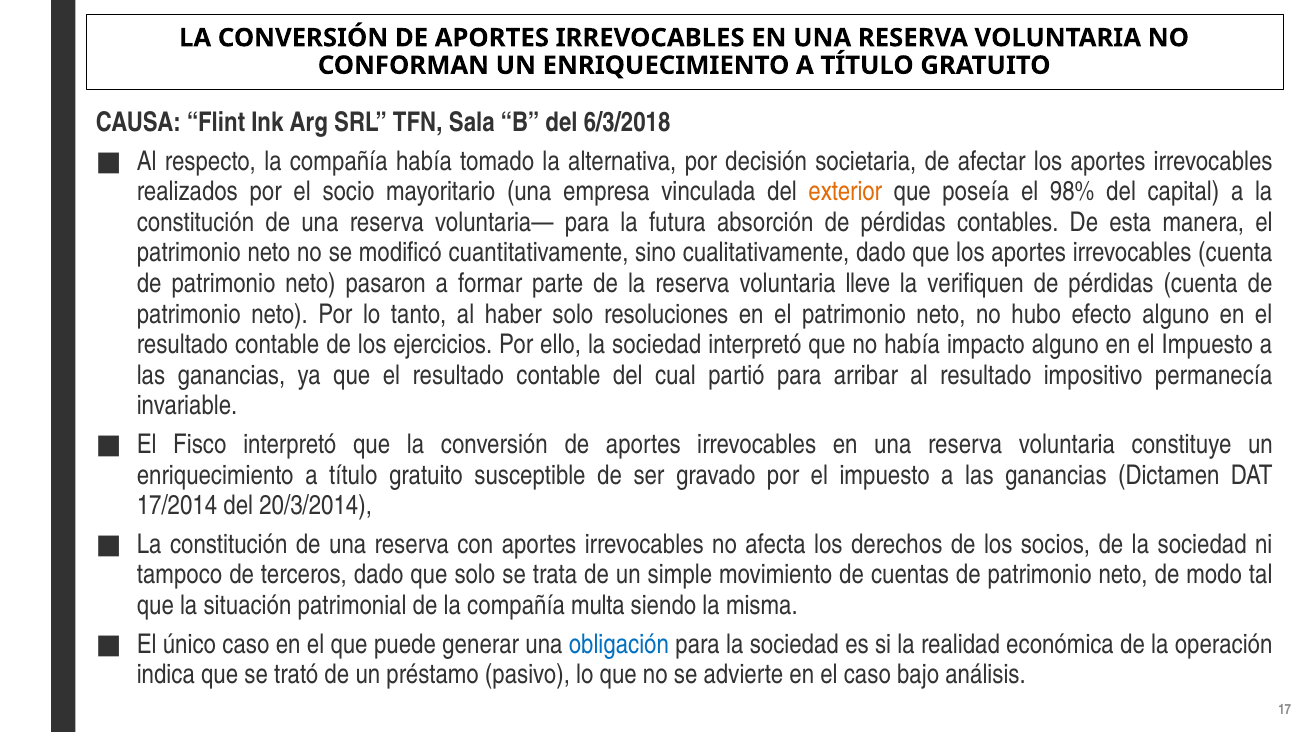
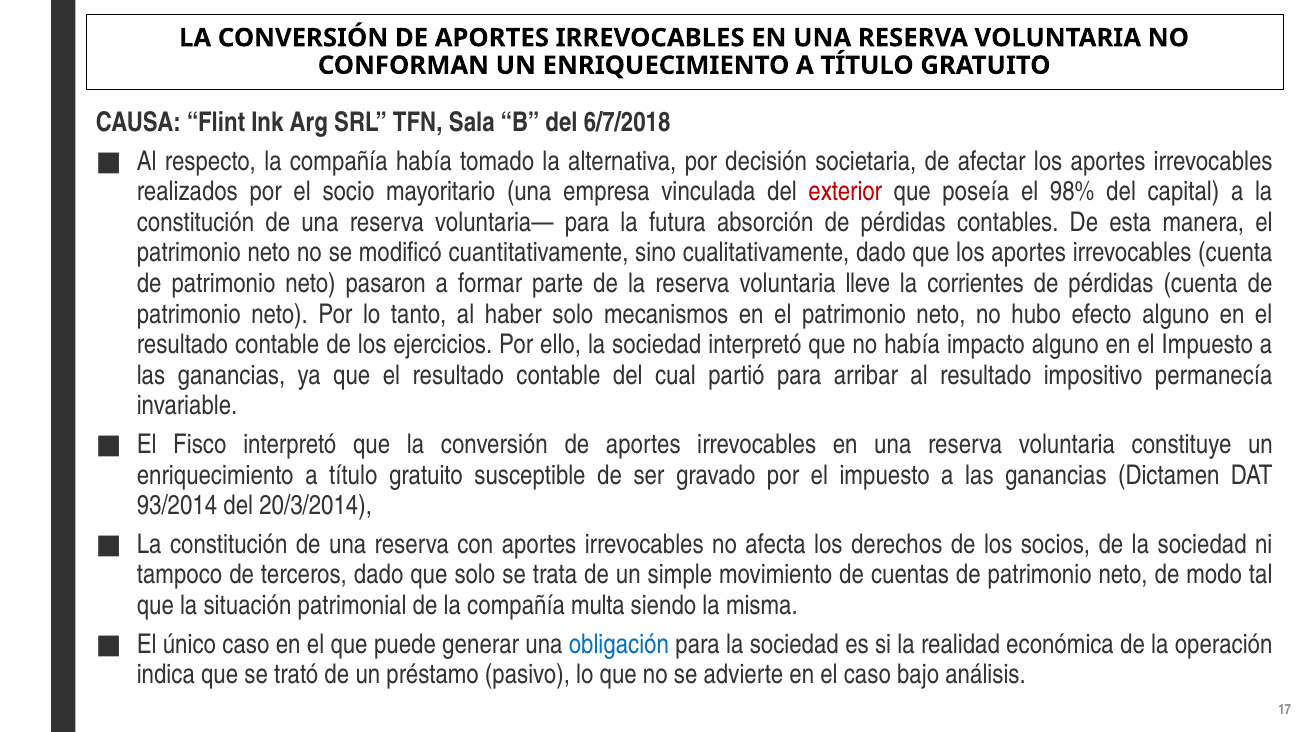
6/3/2018: 6/3/2018 -> 6/7/2018
exterior colour: orange -> red
verifiquen: verifiquen -> corrientes
resoluciones: resoluciones -> mecanismos
17/2014: 17/2014 -> 93/2014
